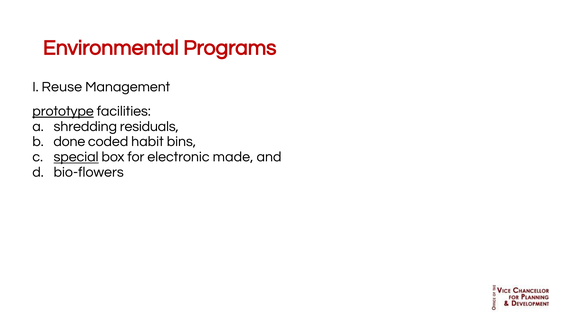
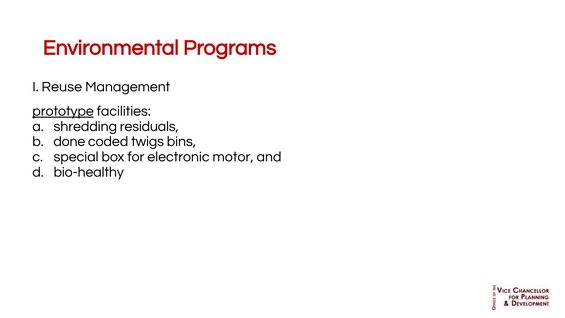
habit: habit -> twigs
special underline: present -> none
made: made -> motor
bio-flowers: bio-flowers -> bio-healthy
